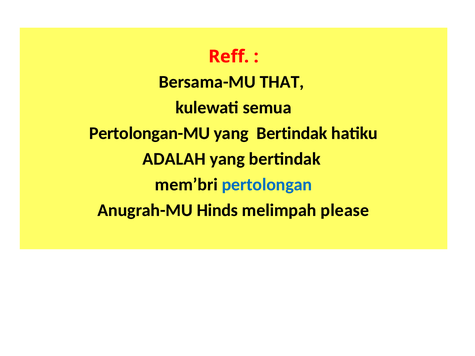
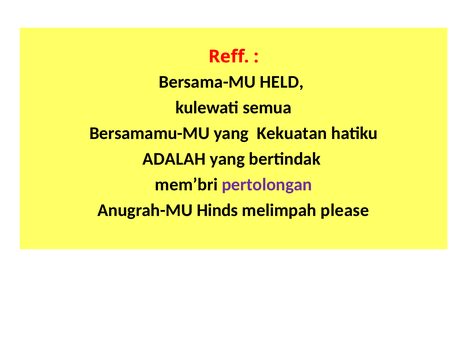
THAT: THAT -> HELD
Pertolongan-MU: Pertolongan-MU -> Bersamamu-MU
Bertindak at (292, 133): Bertindak -> Kekuatan
pertolongan colour: blue -> purple
